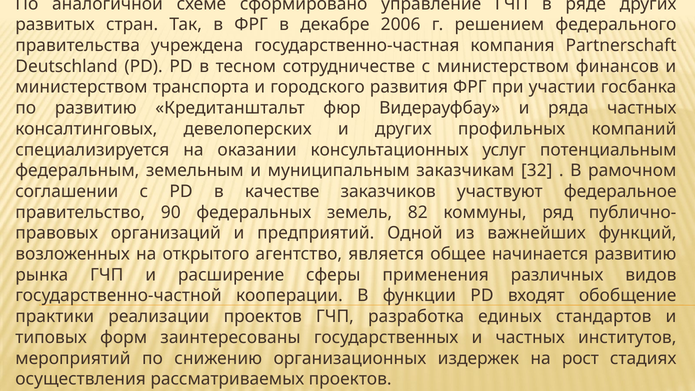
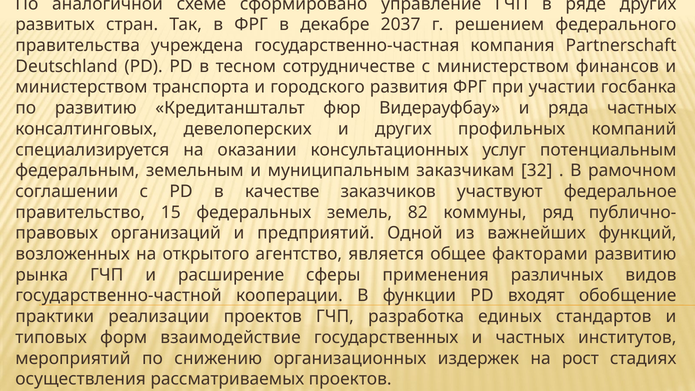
2006: 2006 -> 2037
90: 90 -> 15
начинается: начинается -> факторами
заинтересованы: заинтересованы -> взаимодействие
